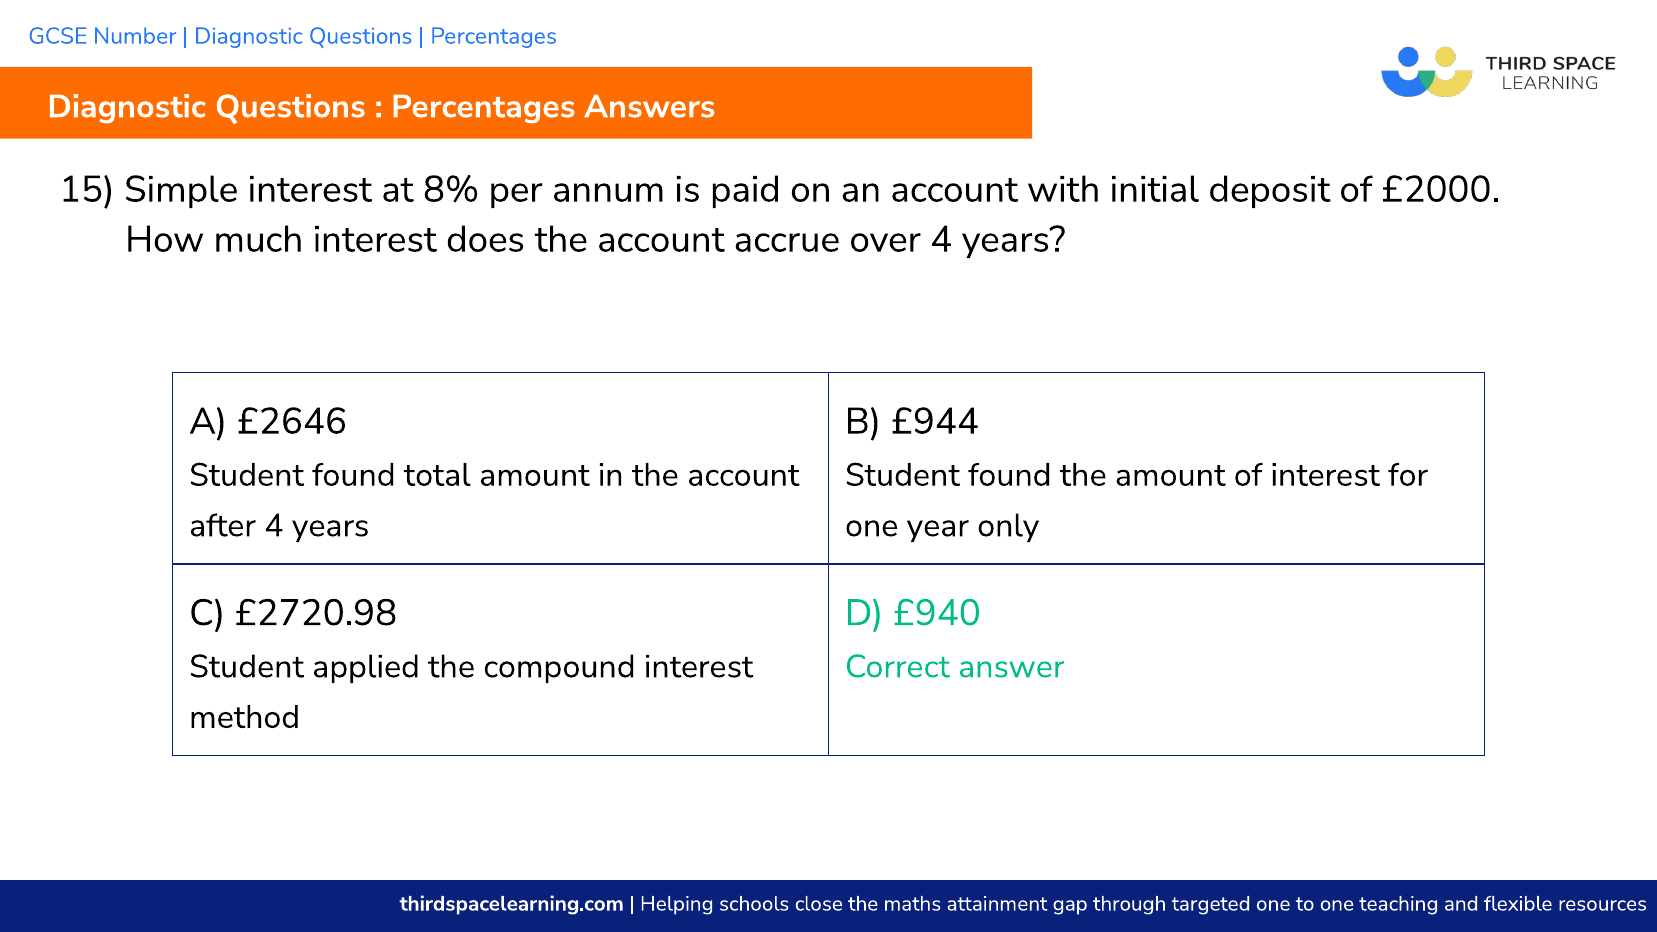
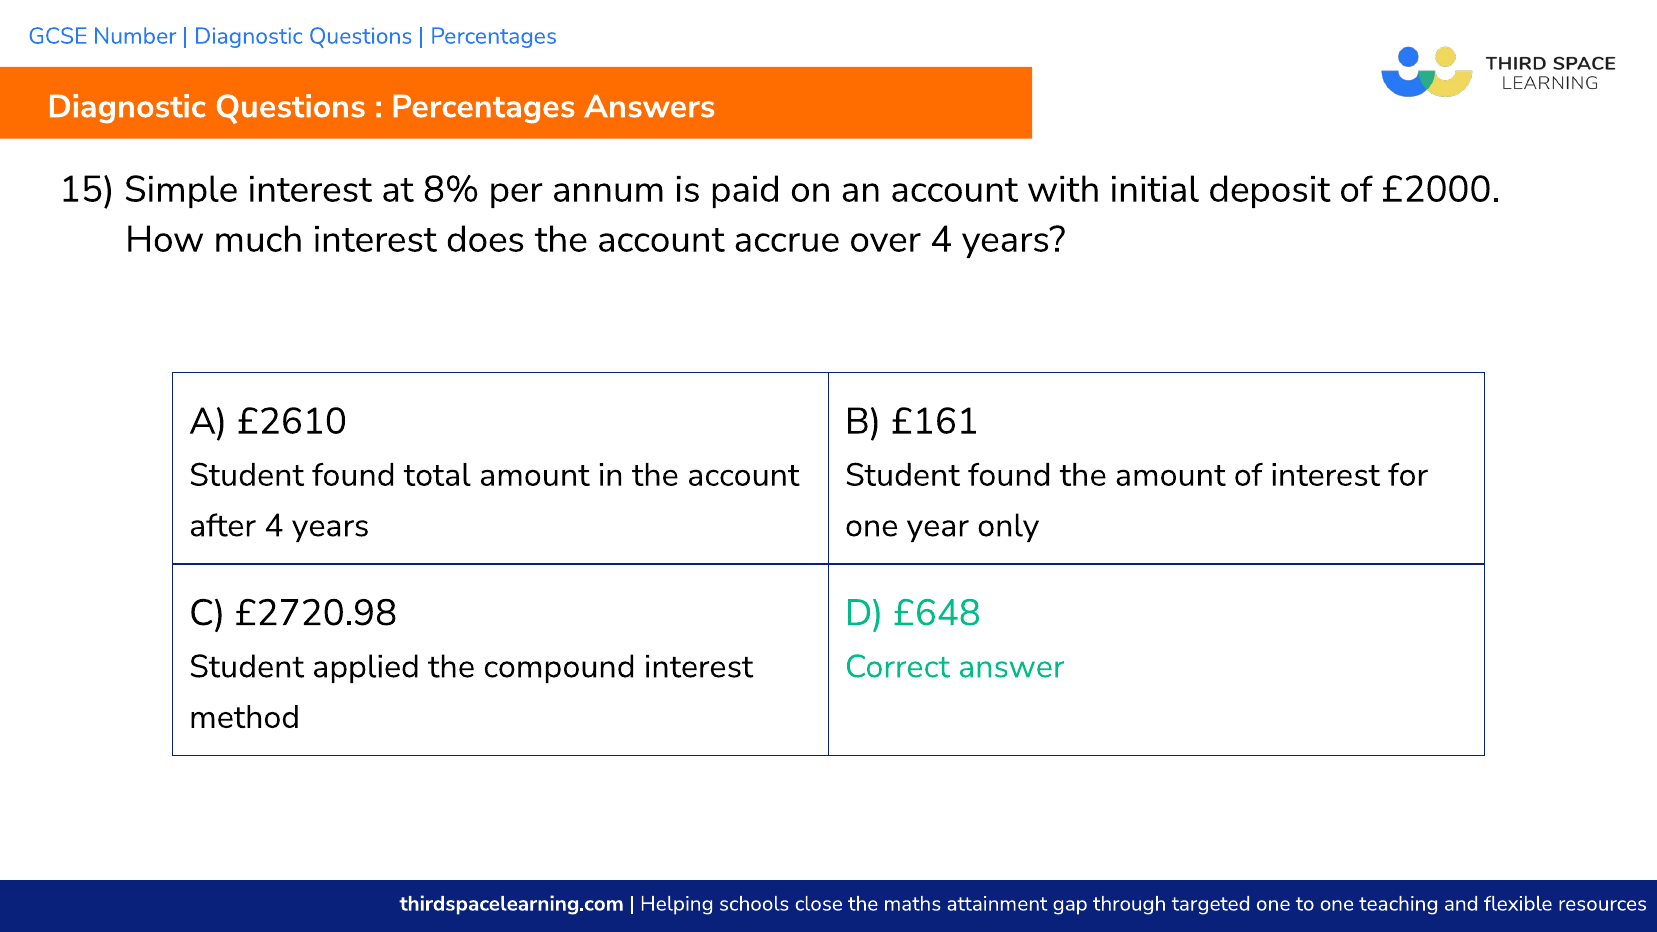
£2646: £2646 -> £2610
£944: £944 -> £161
£940: £940 -> £648
